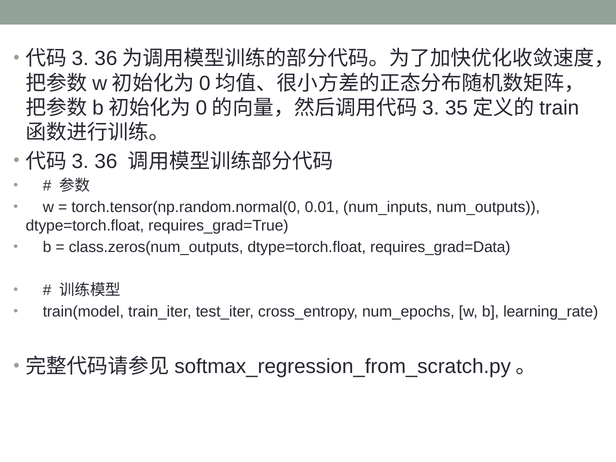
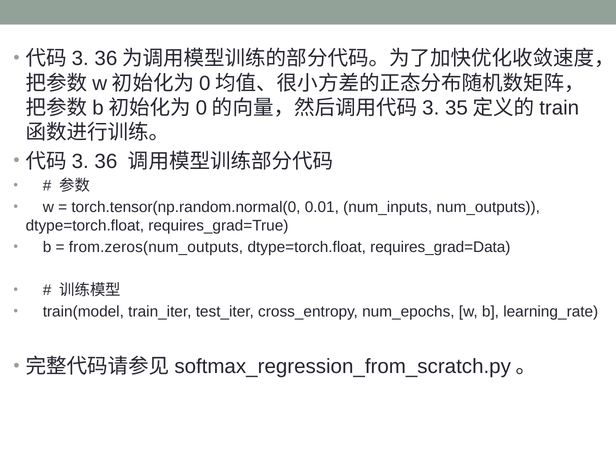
class.zeros(num_outputs: class.zeros(num_outputs -> from.zeros(num_outputs
